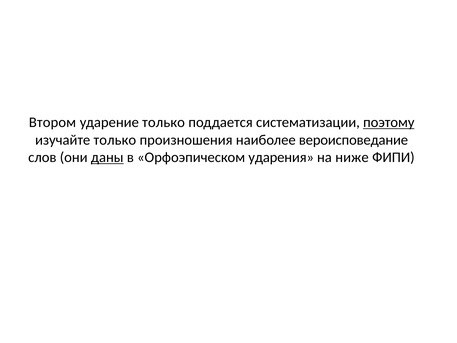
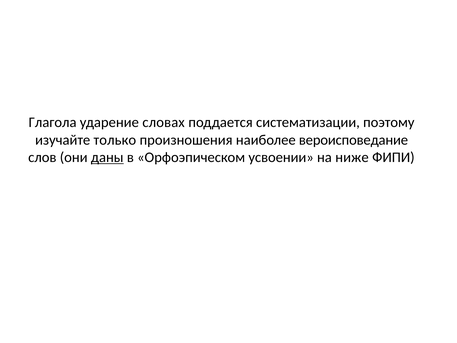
Втором: Втором -> Глагола
ударение только: только -> словах
поэтому underline: present -> none
ударения: ударения -> усвоении
